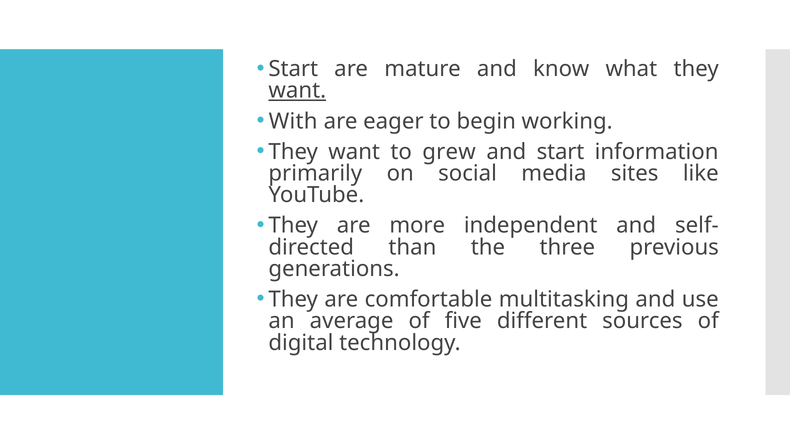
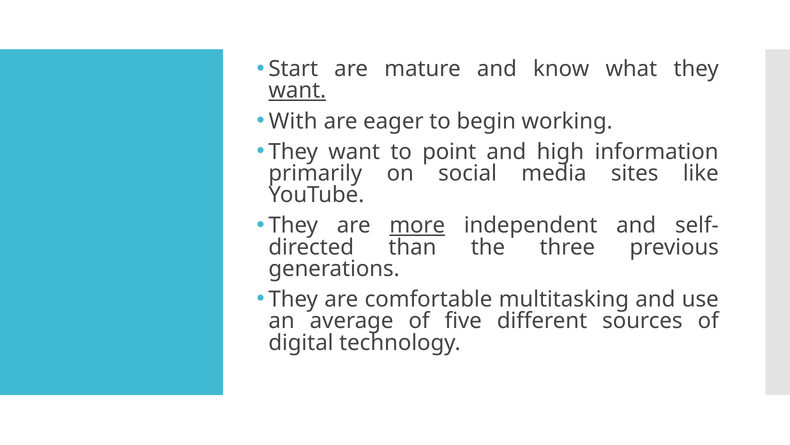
grew: grew -> point
and start: start -> high
more underline: none -> present
